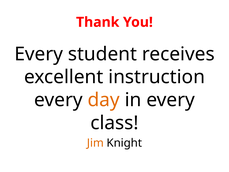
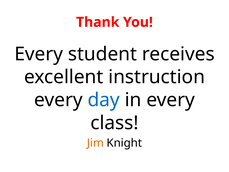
day colour: orange -> blue
